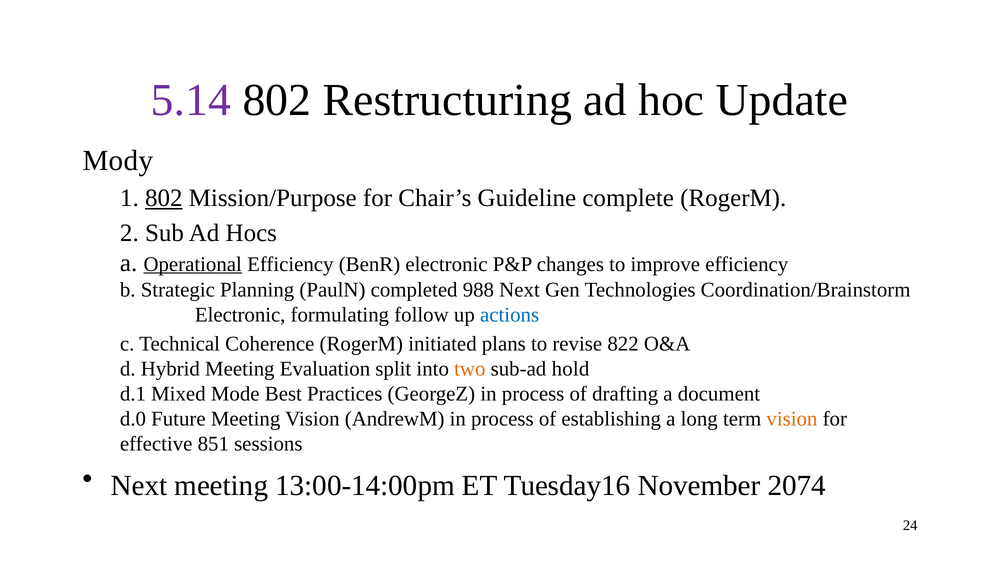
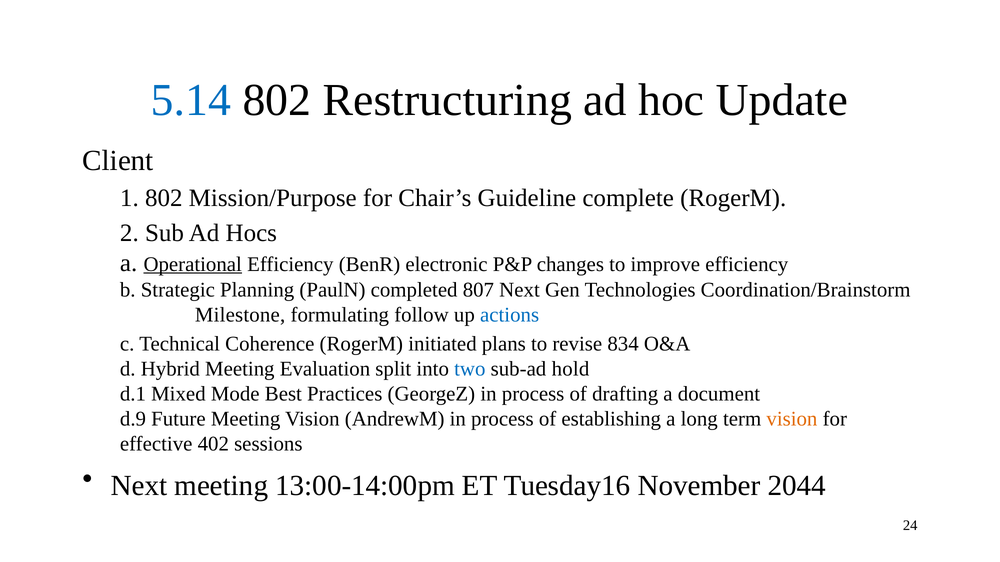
5.14 colour: purple -> blue
Mody: Mody -> Client
802 at (164, 198) underline: present -> none
988: 988 -> 807
Electronic at (240, 315): Electronic -> Milestone
822: 822 -> 834
two colour: orange -> blue
d.0: d.0 -> d.9
851: 851 -> 402
2074: 2074 -> 2044
